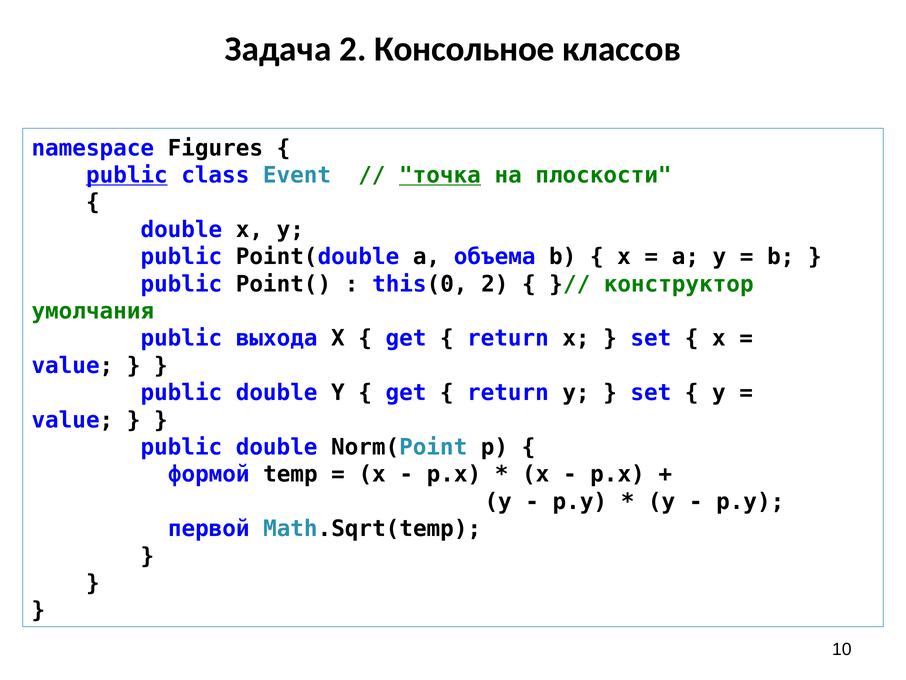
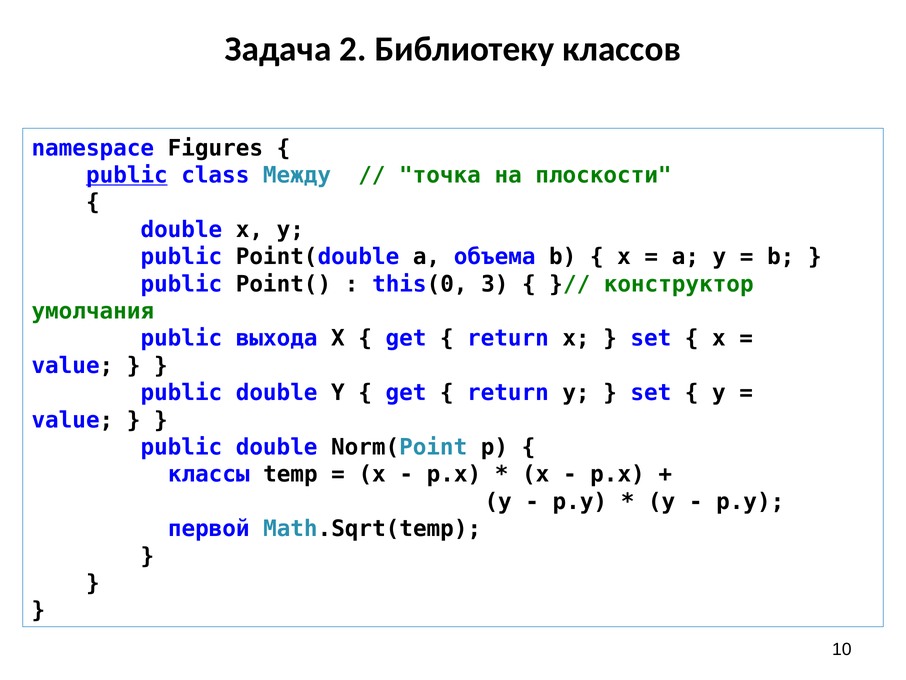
Консольное: Консольное -> Библиотеку
Event: Event -> Между
точка underline: present -> none
this(0 2: 2 -> 3
формой: формой -> классы
